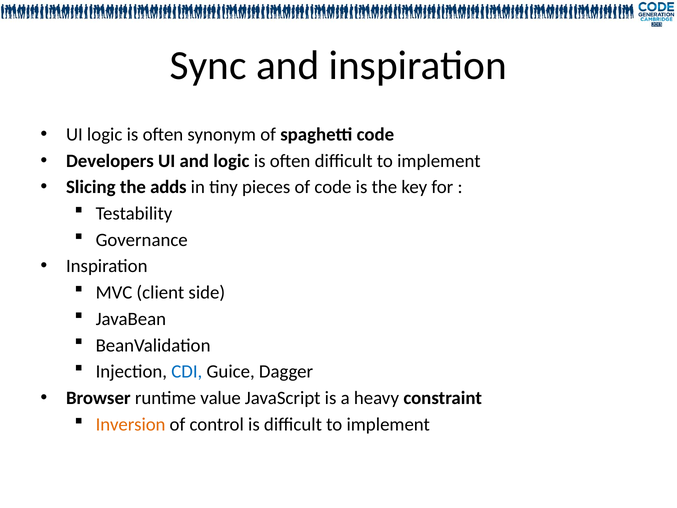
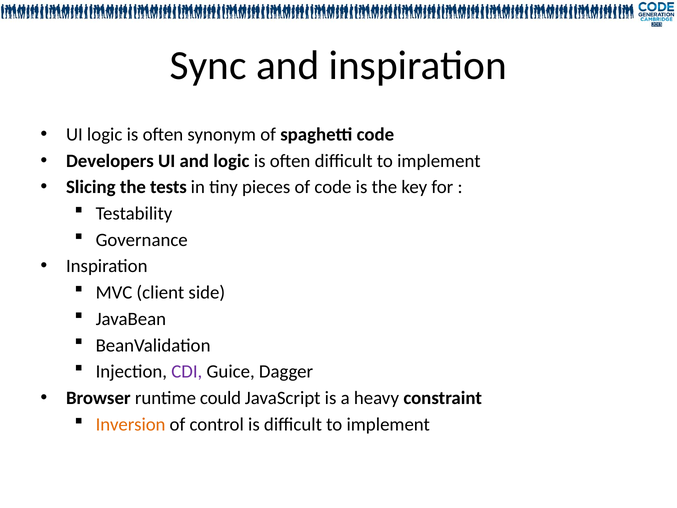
adds: adds -> tests
CDI colour: blue -> purple
value: value -> could
